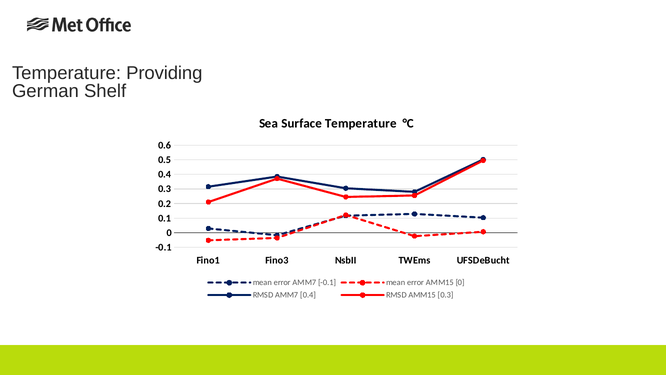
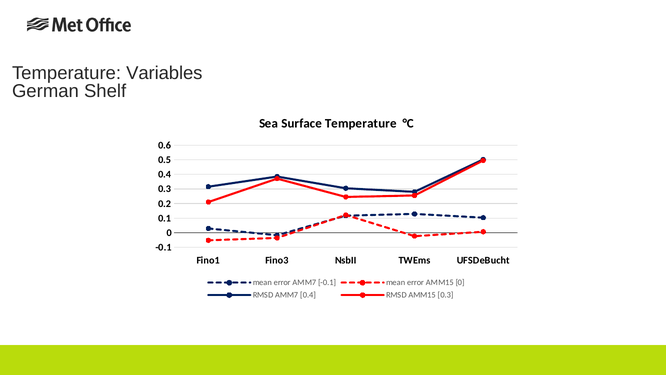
Providing: Providing -> Variables
